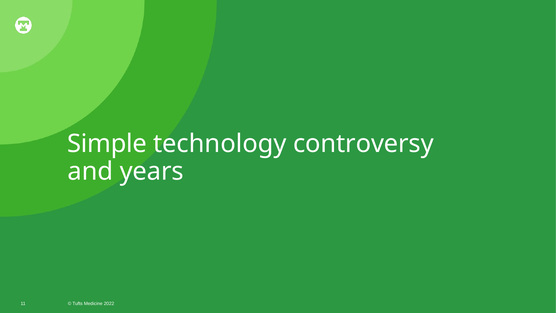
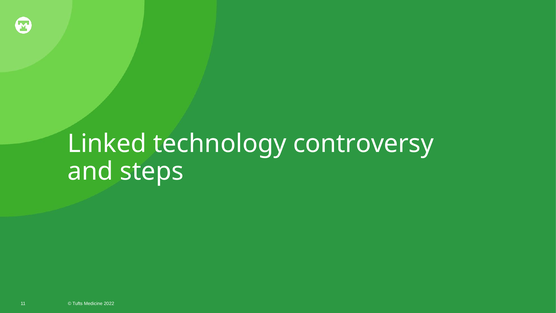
Simple: Simple -> Linked
years: years -> steps
